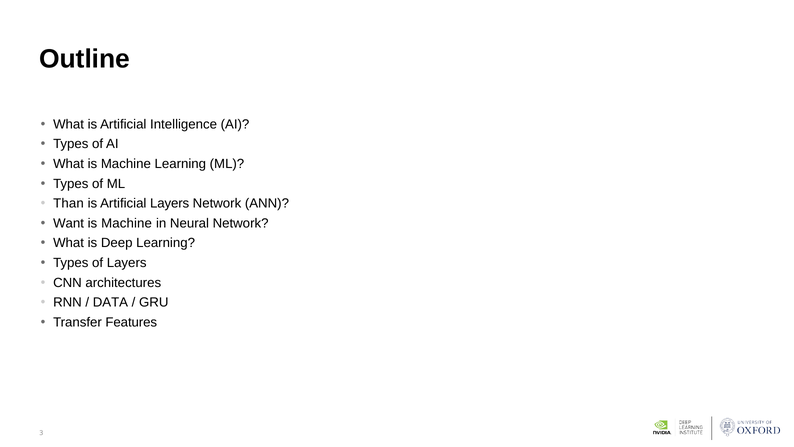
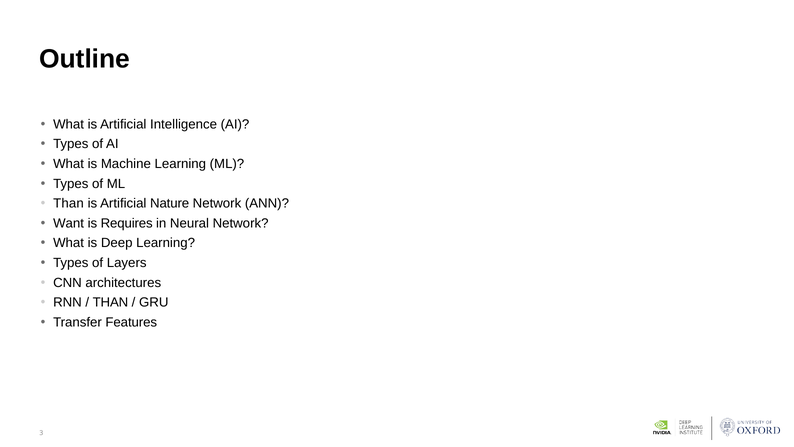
Artificial Layers: Layers -> Nature
Machine at (127, 223): Machine -> Requires
DATA at (110, 302): DATA -> THAN
